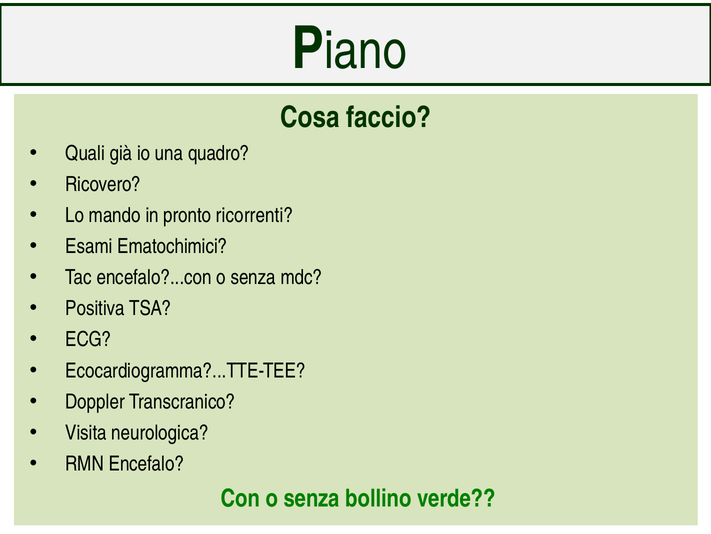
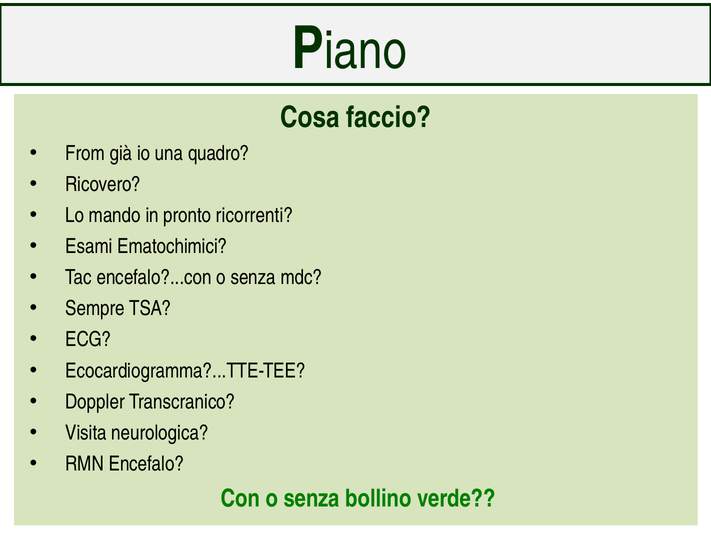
Quali: Quali -> From
Positiva: Positiva -> Sempre
